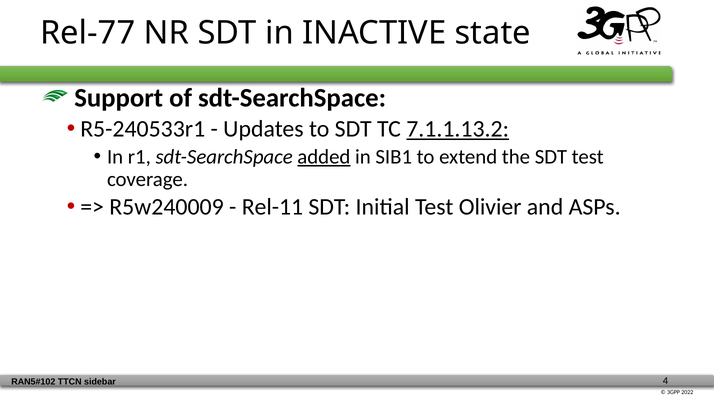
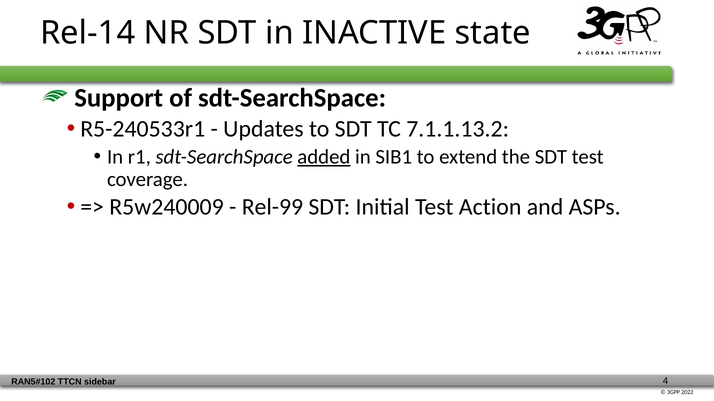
Rel-77: Rel-77 -> Rel-14
7.1.1.13.2 underline: present -> none
Rel-11: Rel-11 -> Rel-99
Olivier: Olivier -> Action
